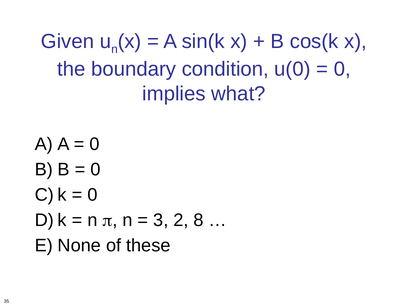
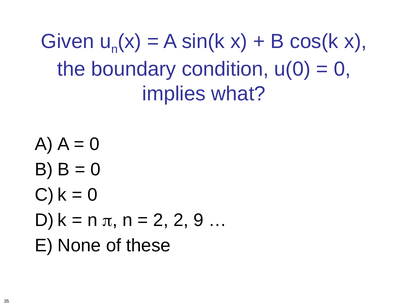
3 at (161, 220): 3 -> 2
8: 8 -> 9
